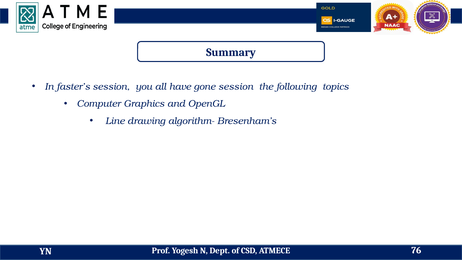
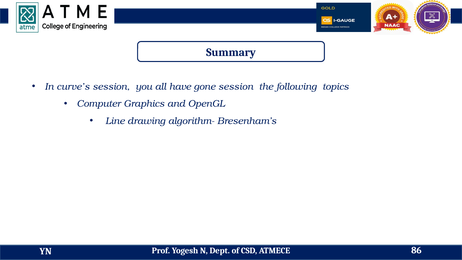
faster’s: faster’s -> curve’s
76: 76 -> 86
